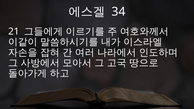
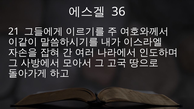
34: 34 -> 36
